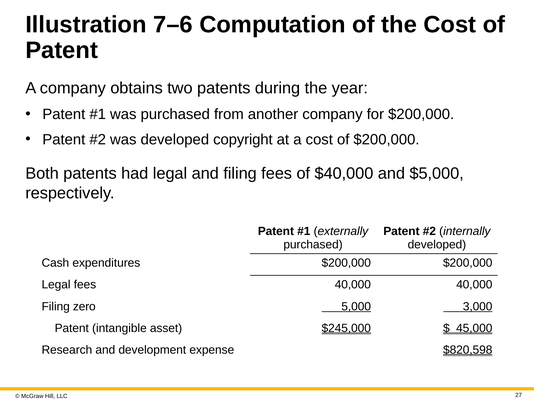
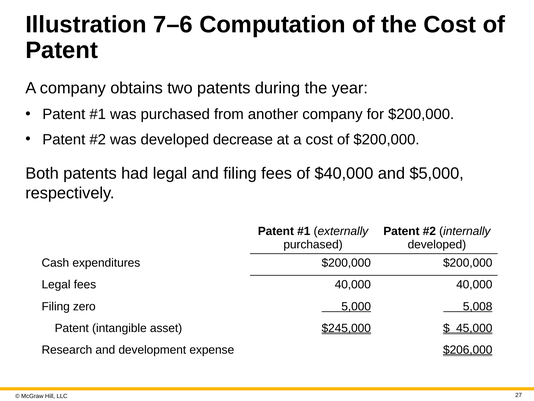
copyright: copyright -> decrease
3,000: 3,000 -> 5,008
$820,598: $820,598 -> $206,000
